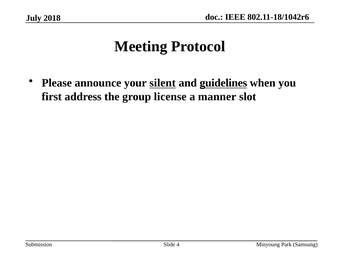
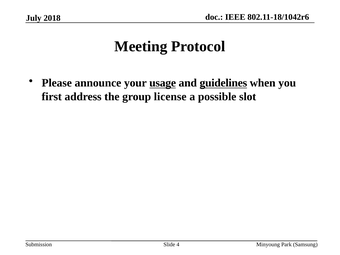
silent: silent -> usage
manner: manner -> possible
